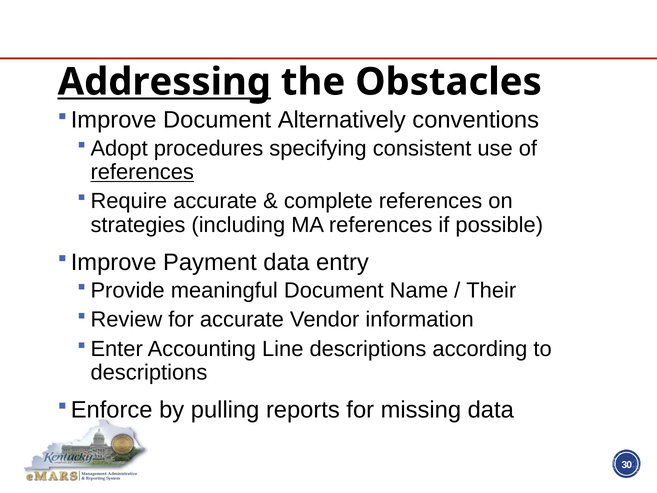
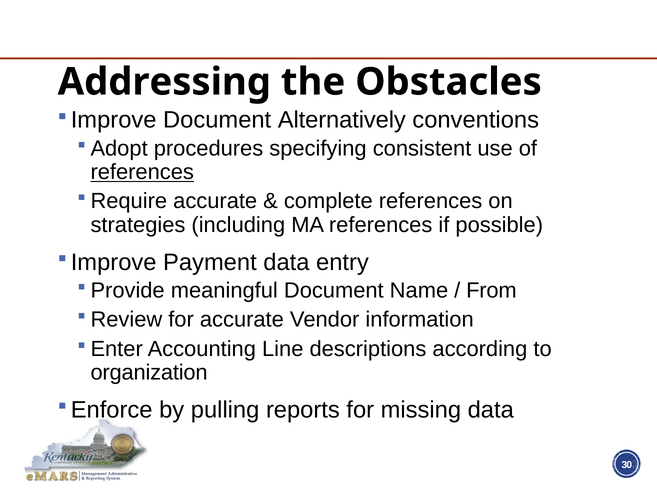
Addressing underline: present -> none
Their: Their -> From
descriptions at (149, 372): descriptions -> organization
